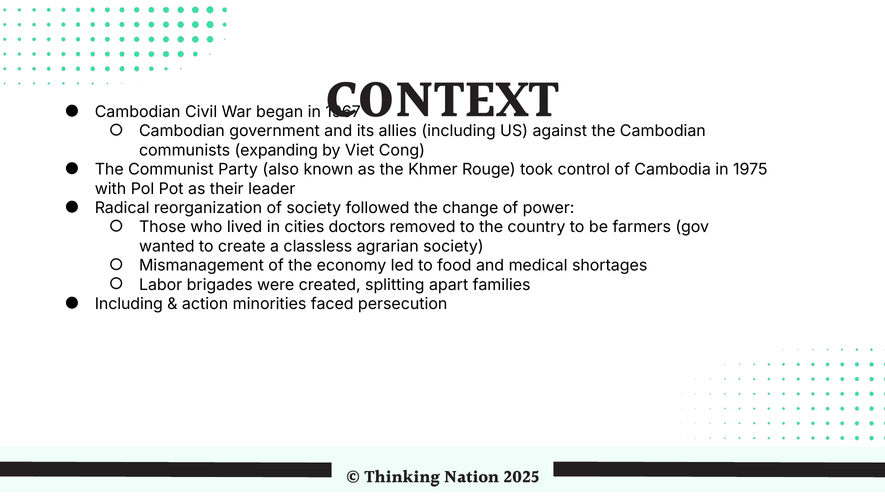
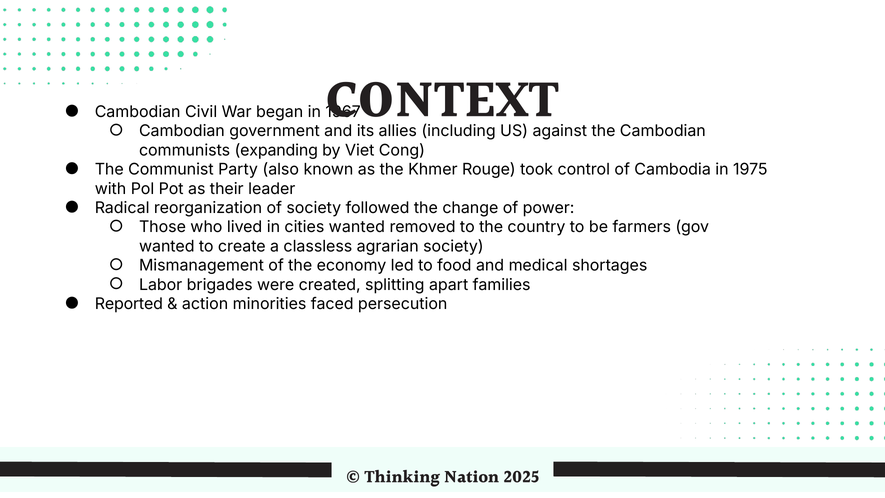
cities doctors: doctors -> wanted
Including at (129, 304): Including -> Reported
